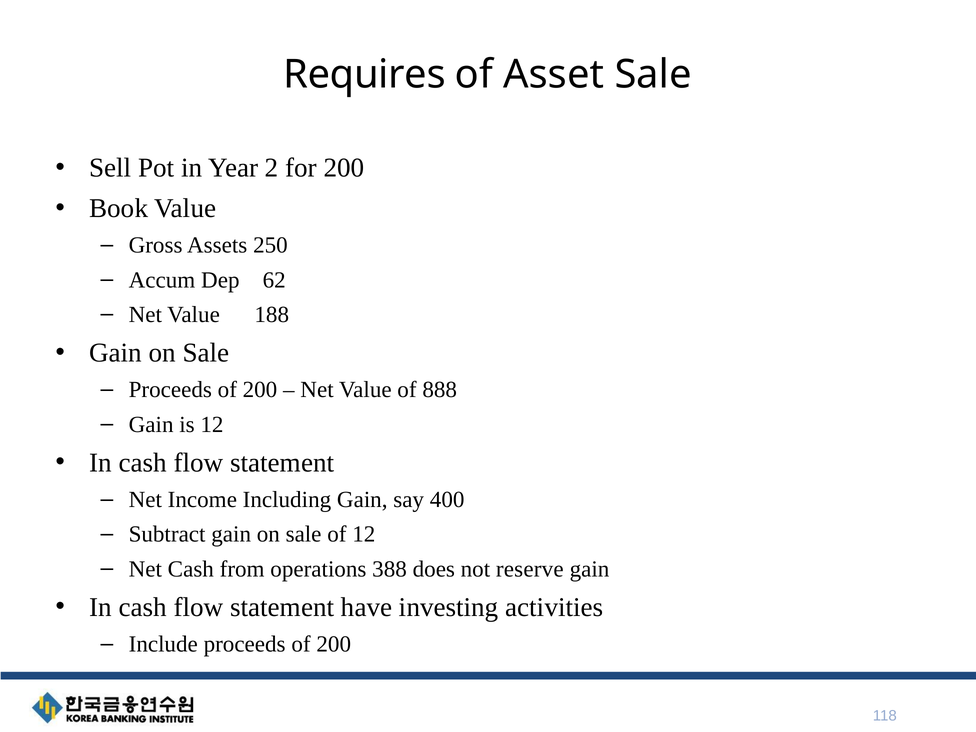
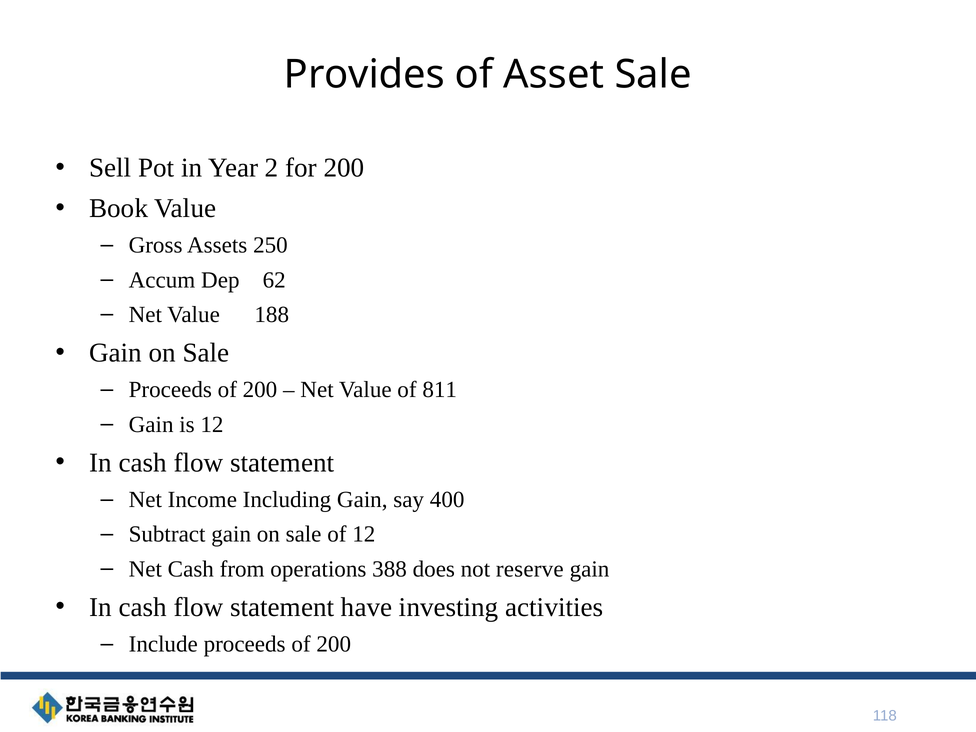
Requires: Requires -> Provides
888: 888 -> 811
